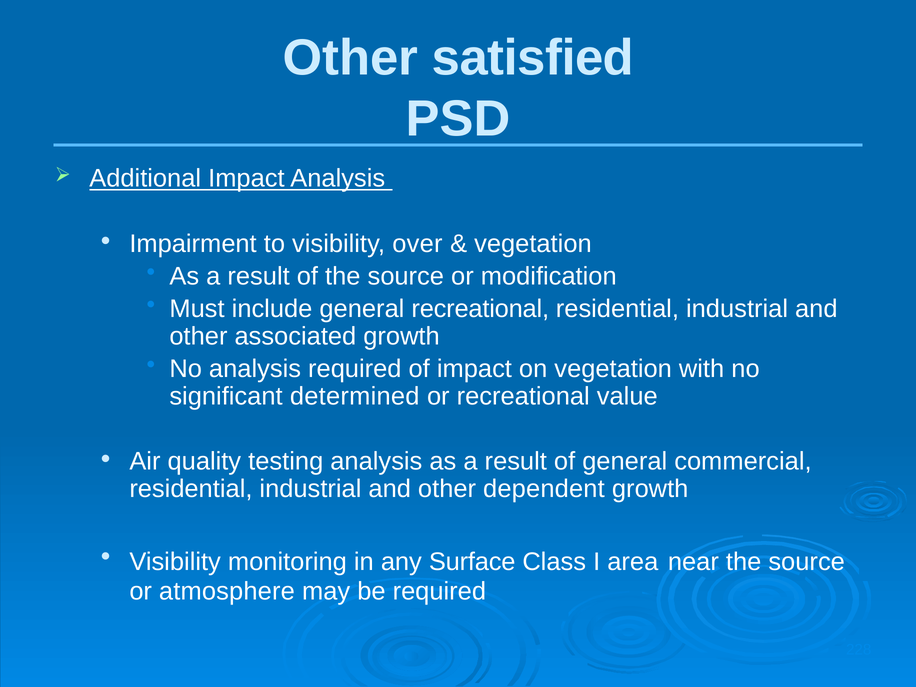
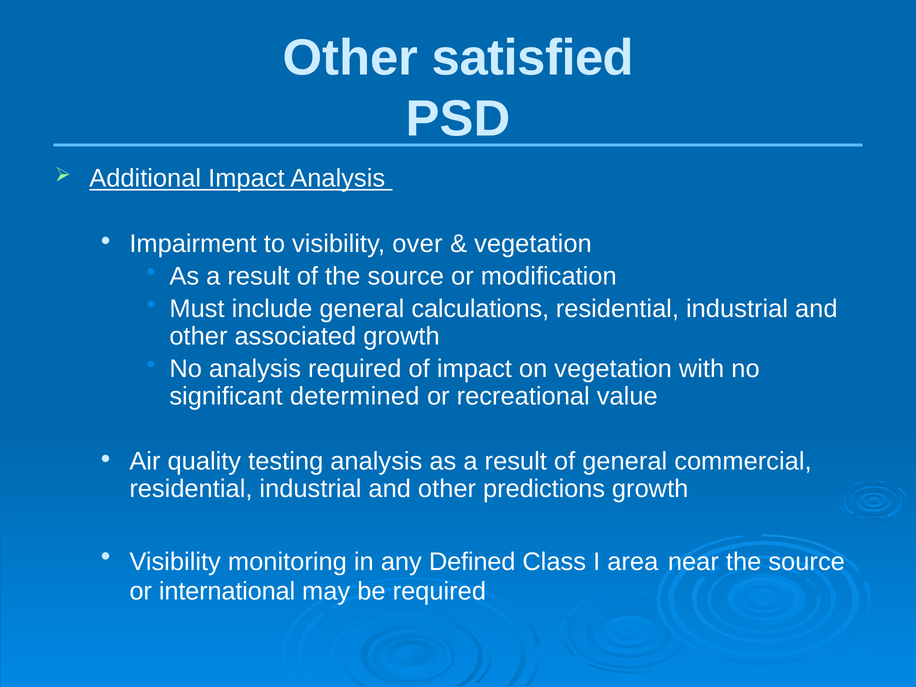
general recreational: recreational -> calculations
dependent: dependent -> predictions
Surface: Surface -> Defined
atmosphere: atmosphere -> international
